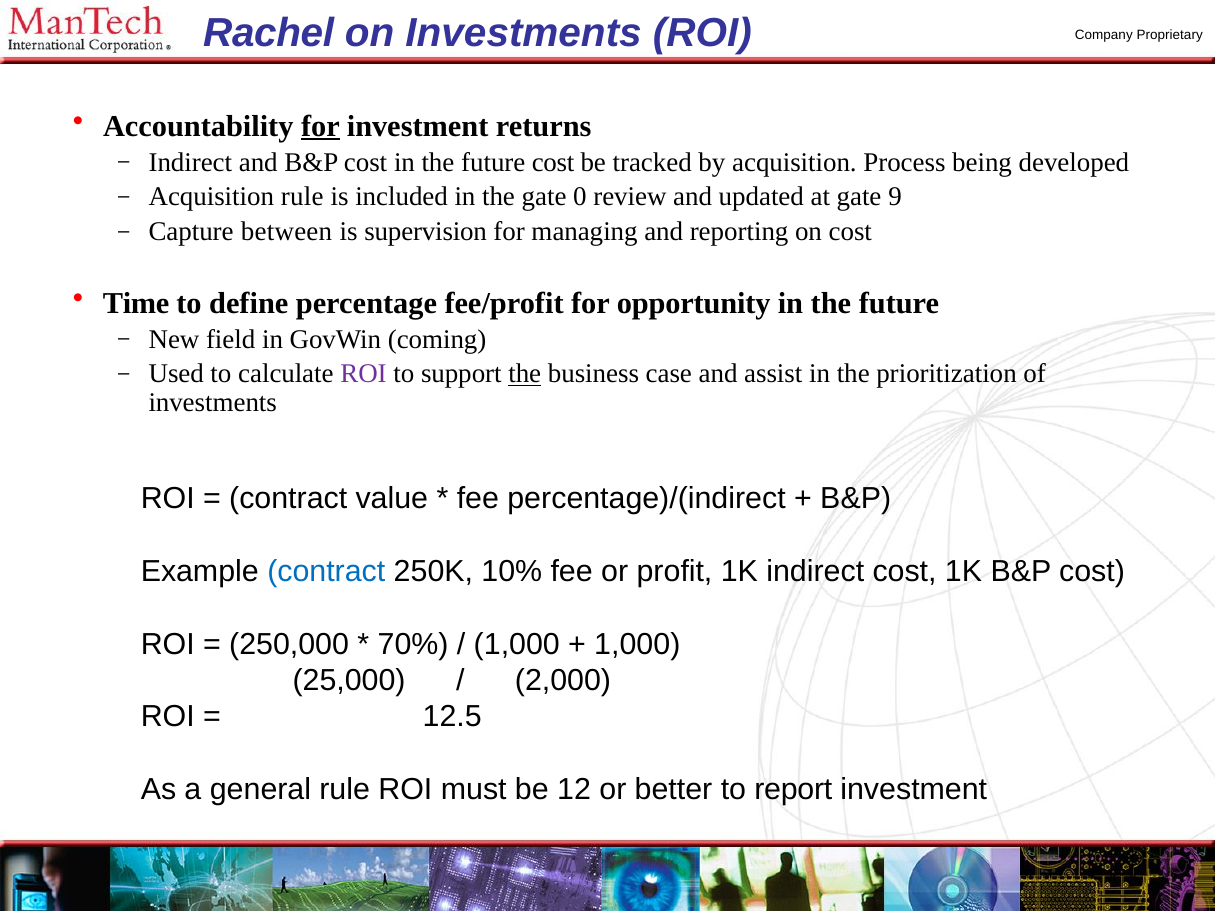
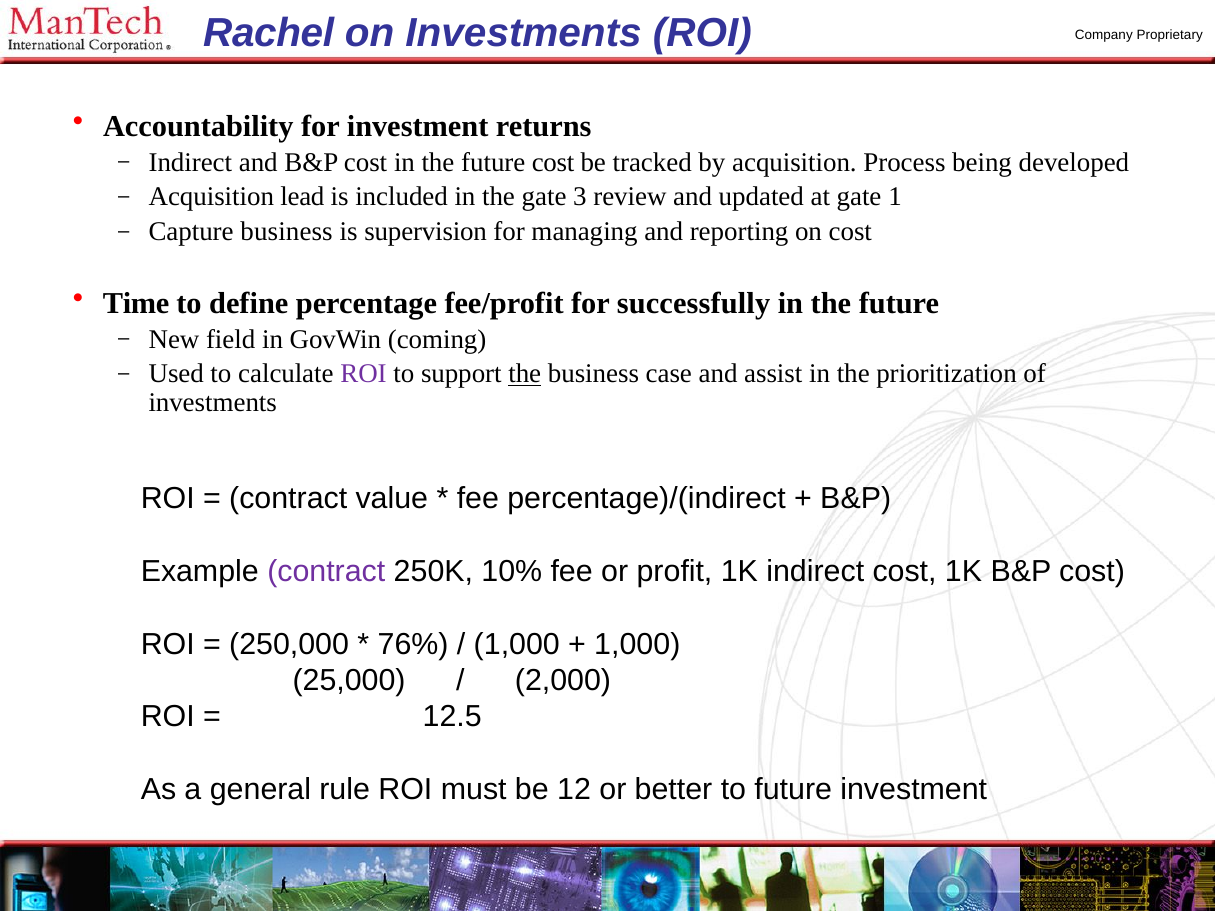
for at (320, 126) underline: present -> none
Acquisition rule: rule -> lead
0: 0 -> 3
9: 9 -> 1
Capture between: between -> business
opportunity: opportunity -> successfully
contract at (326, 571) colour: blue -> purple
70%: 70% -> 76%
to report: report -> future
